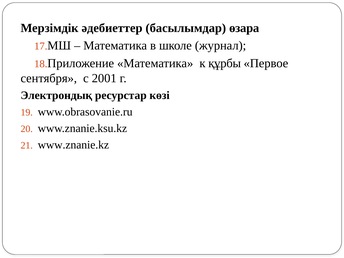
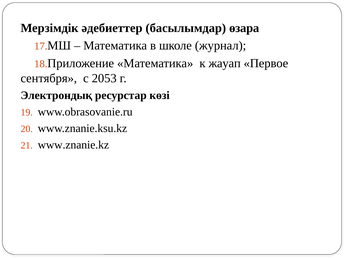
құрбы: құрбы -> жауап
2001: 2001 -> 2053
